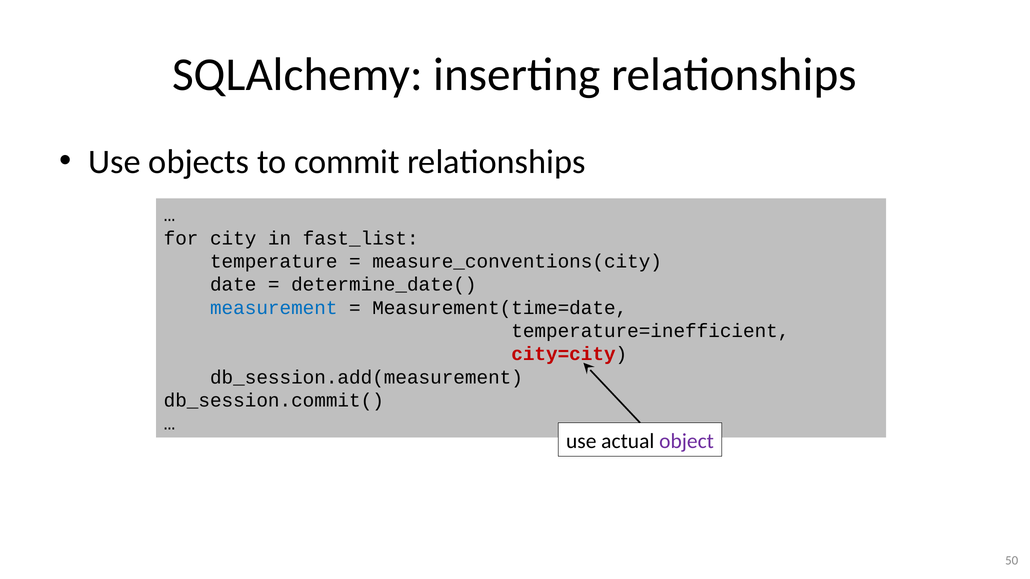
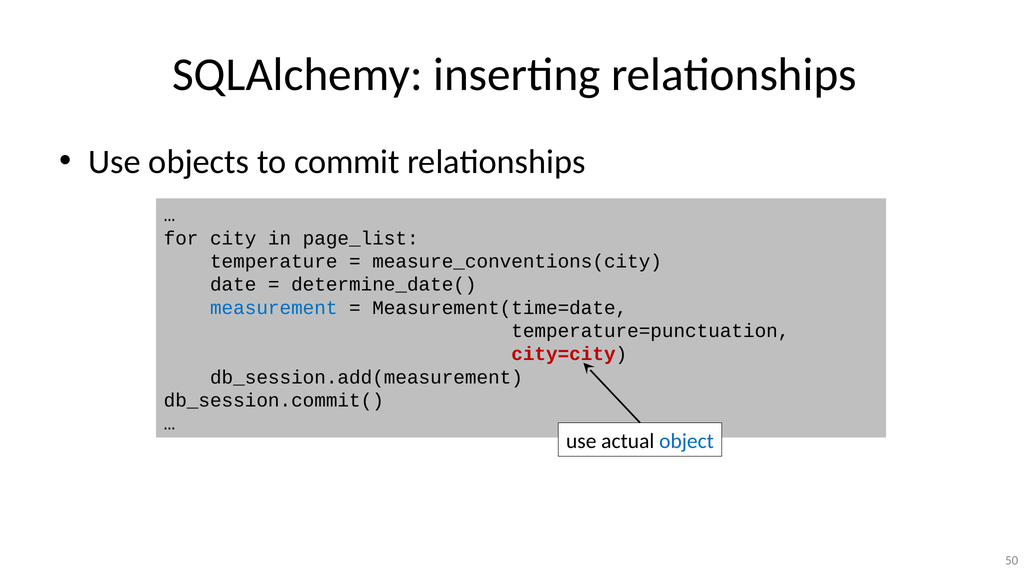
fast_list: fast_list -> page_list
temperature=inefficient: temperature=inefficient -> temperature=punctuation
object colour: purple -> blue
